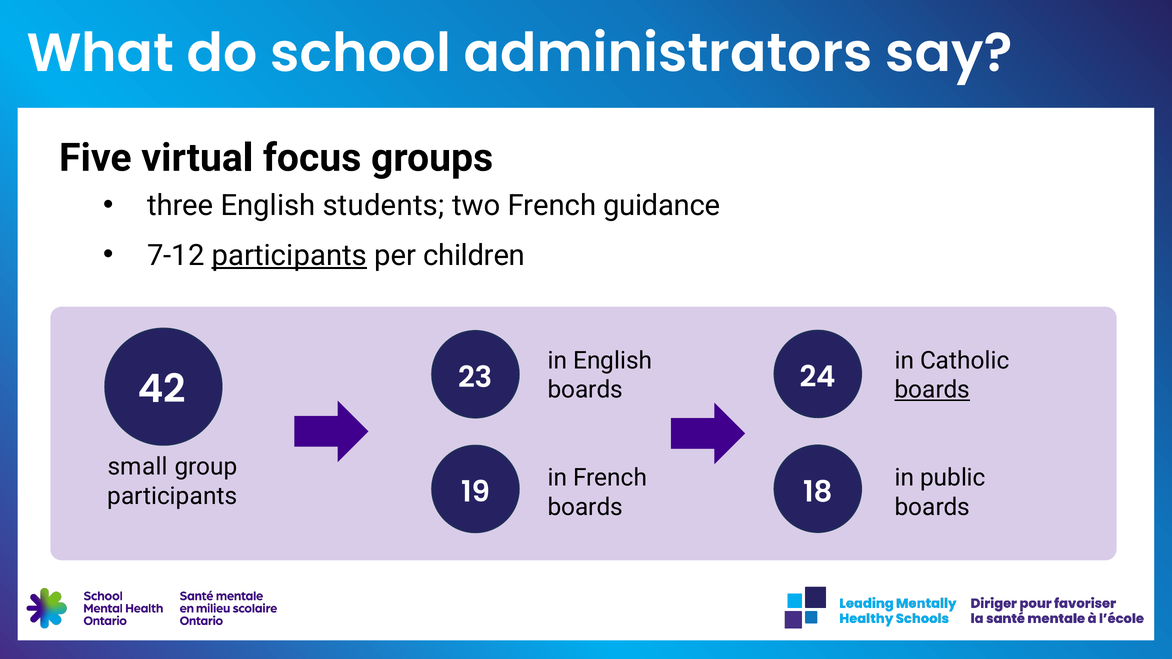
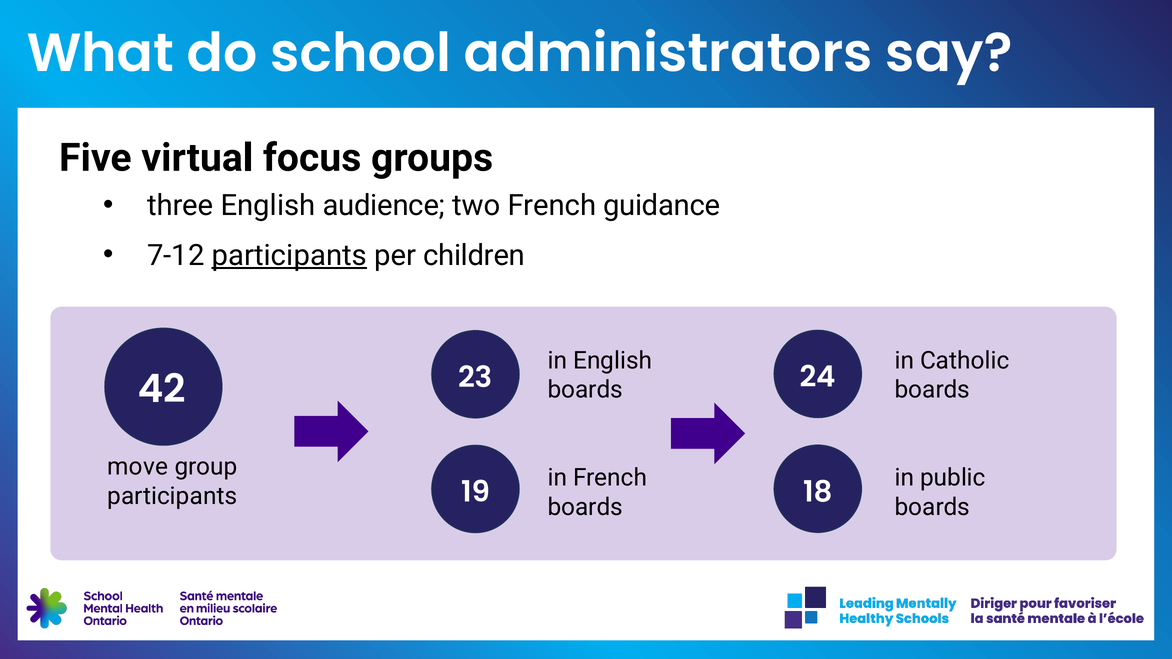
students: students -> audience
boards at (932, 390) underline: present -> none
small: small -> move
